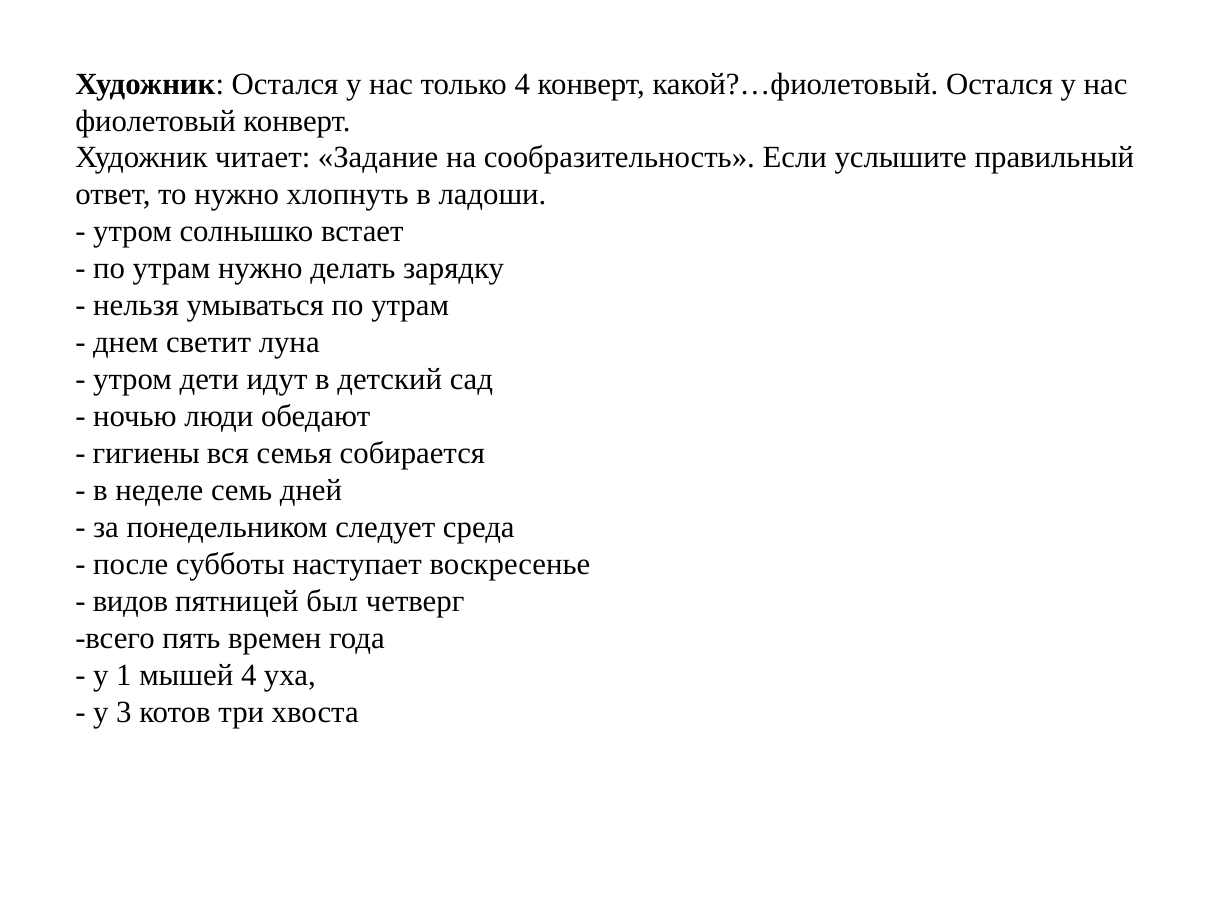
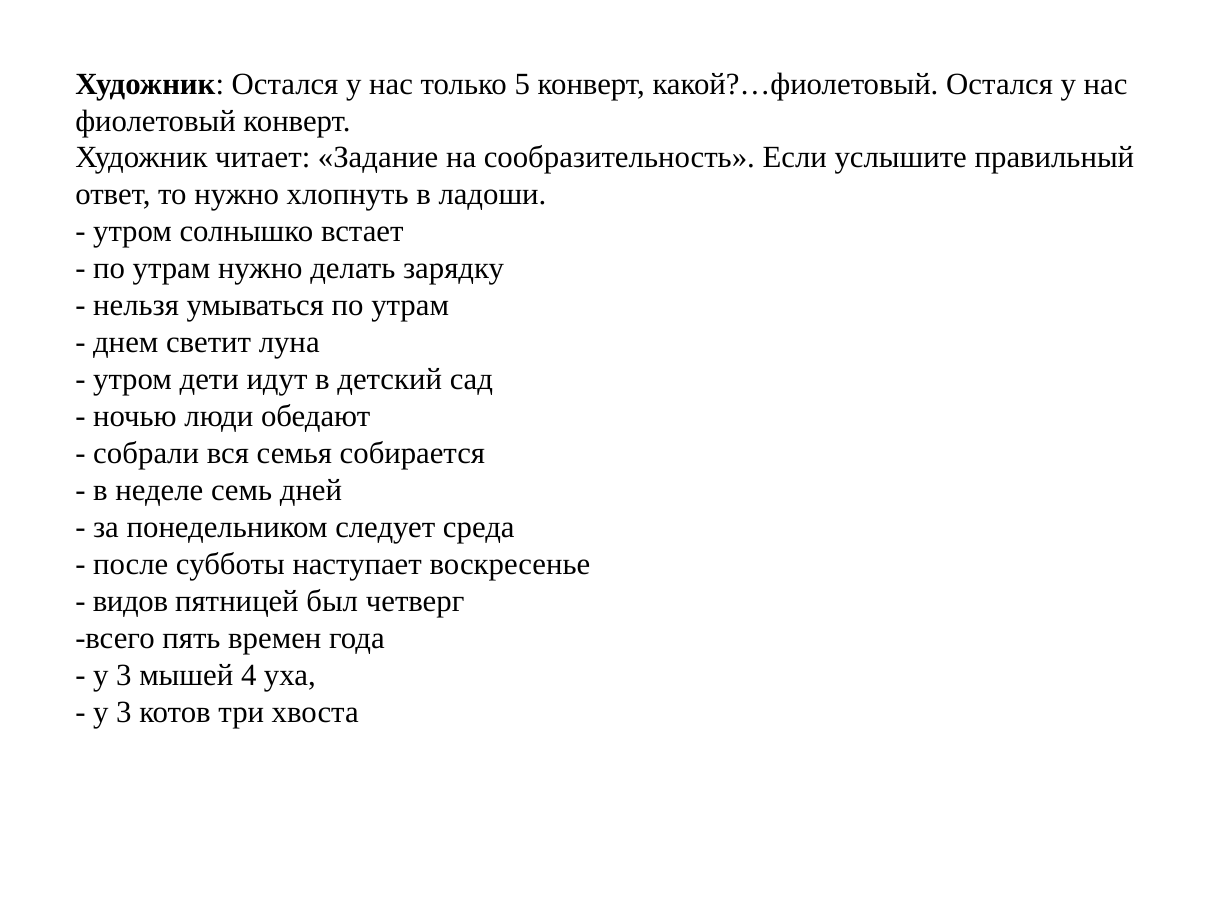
только 4: 4 -> 5
гигиены: гигиены -> собрали
1 at (124, 675): 1 -> 3
